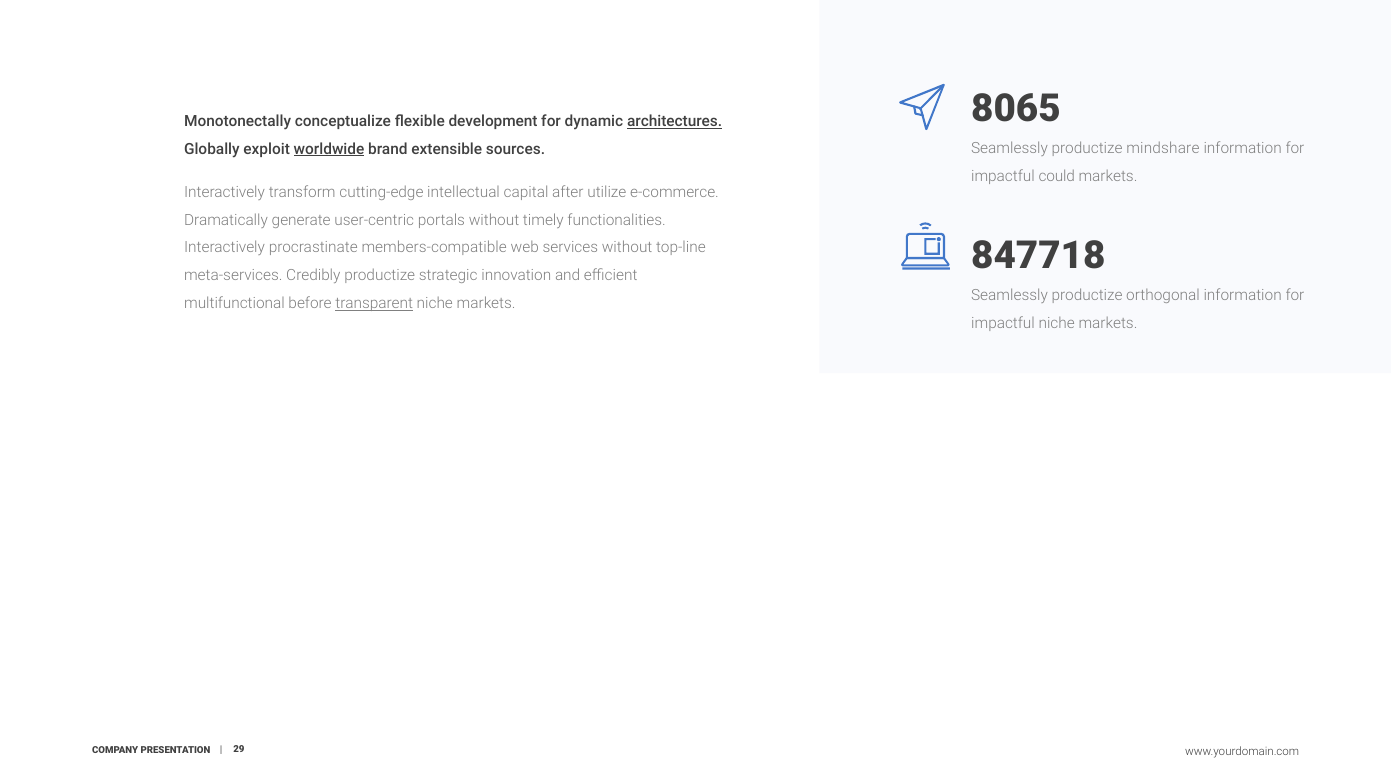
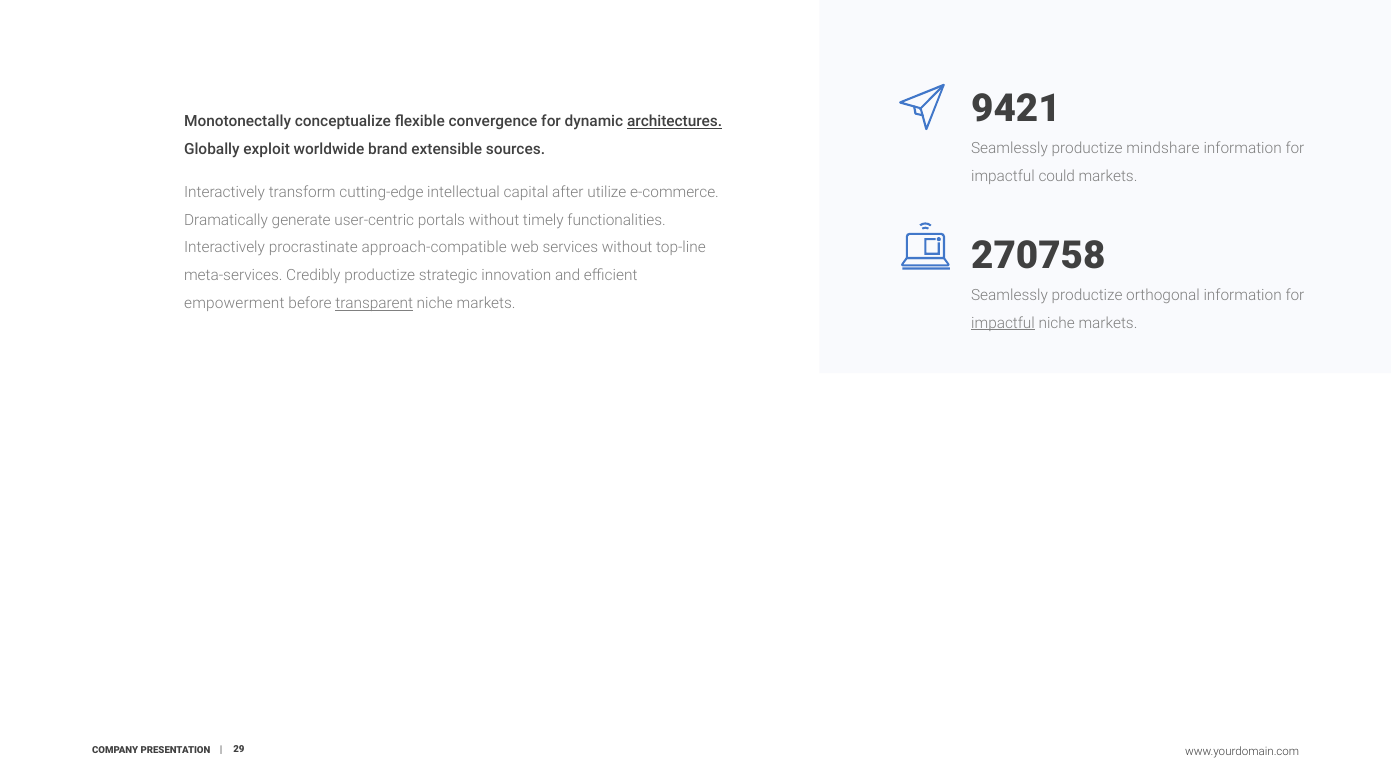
8065: 8065 -> 9421
development: development -> convergence
worldwide underline: present -> none
847718: 847718 -> 270758
members-compatible: members-compatible -> approach-compatible
multifunctional: multifunctional -> empowerment
impactful at (1003, 323) underline: none -> present
